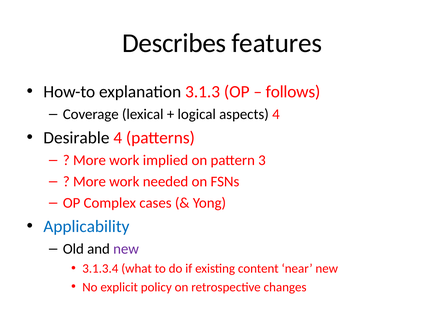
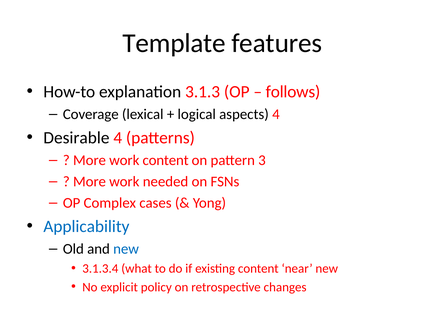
Describes: Describes -> Template
work implied: implied -> content
new at (126, 249) colour: purple -> blue
